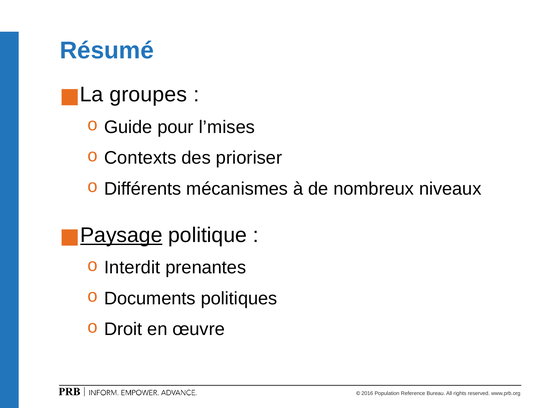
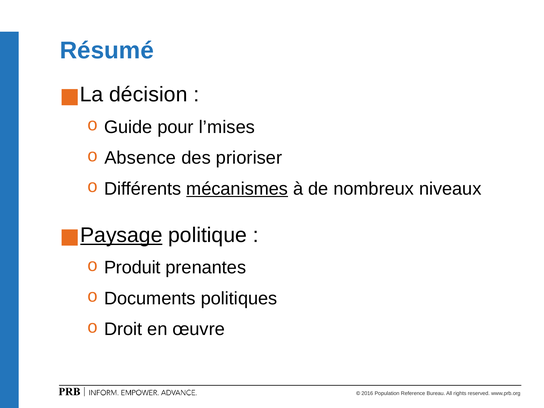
groupes: groupes -> décision
Contexts: Contexts -> Absence
mécanismes underline: none -> present
Interdit: Interdit -> Produit
